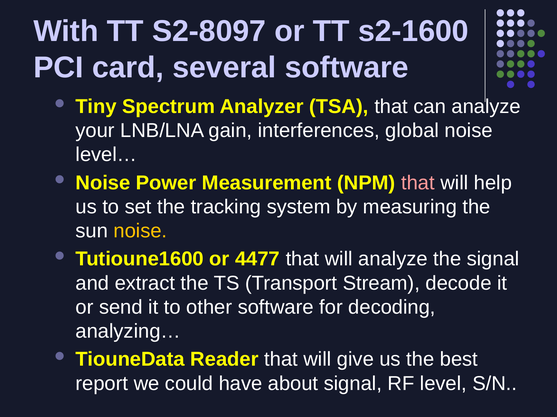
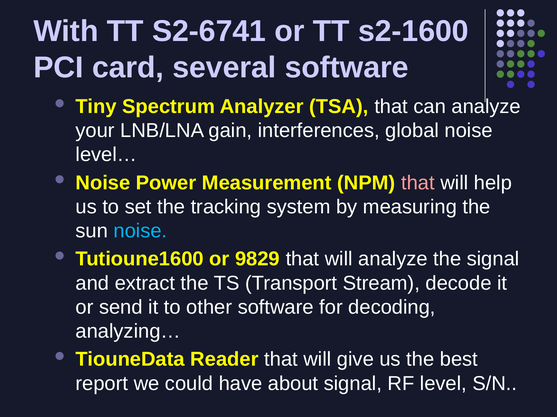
S2-8097: S2-8097 -> S2-6741
noise at (140, 231) colour: yellow -> light blue
4477: 4477 -> 9829
